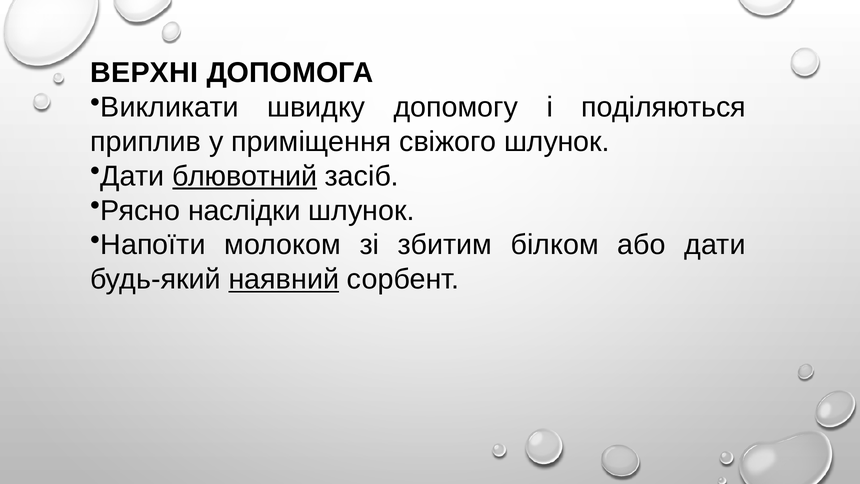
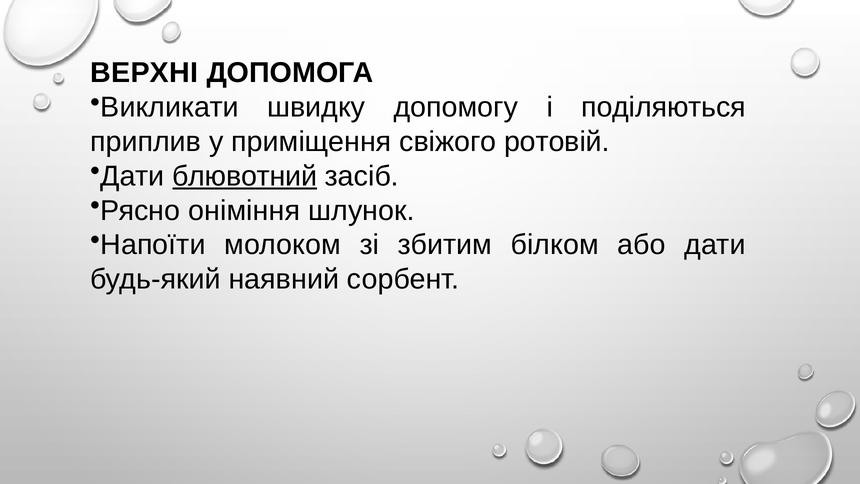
свіжого шлунок: шлунок -> ротовій
наслідки: наслідки -> оніміння
наявний underline: present -> none
